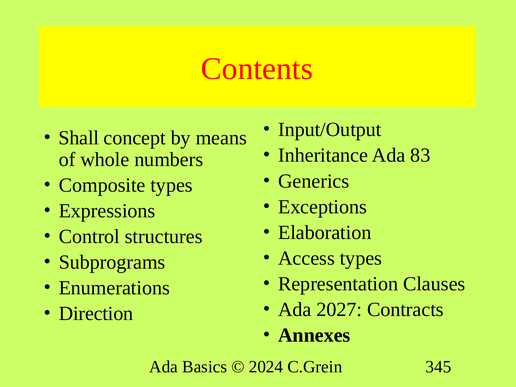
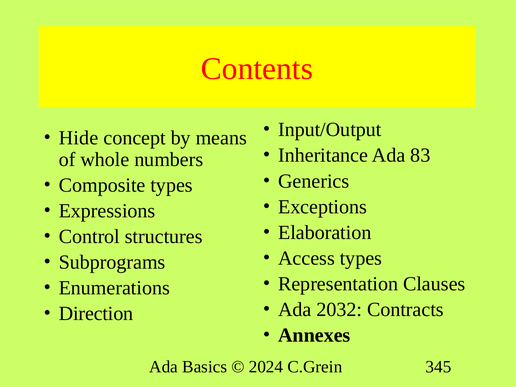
Shall: Shall -> Hide
2027: 2027 -> 2032
